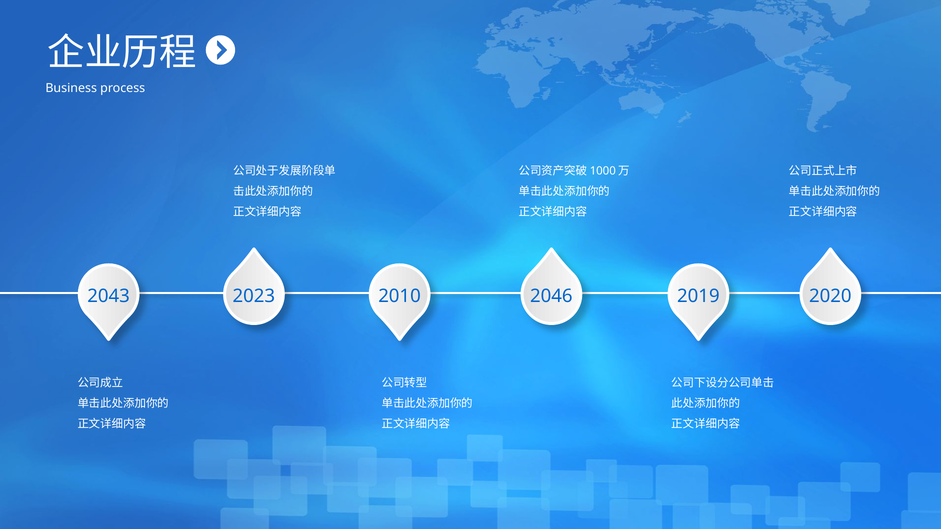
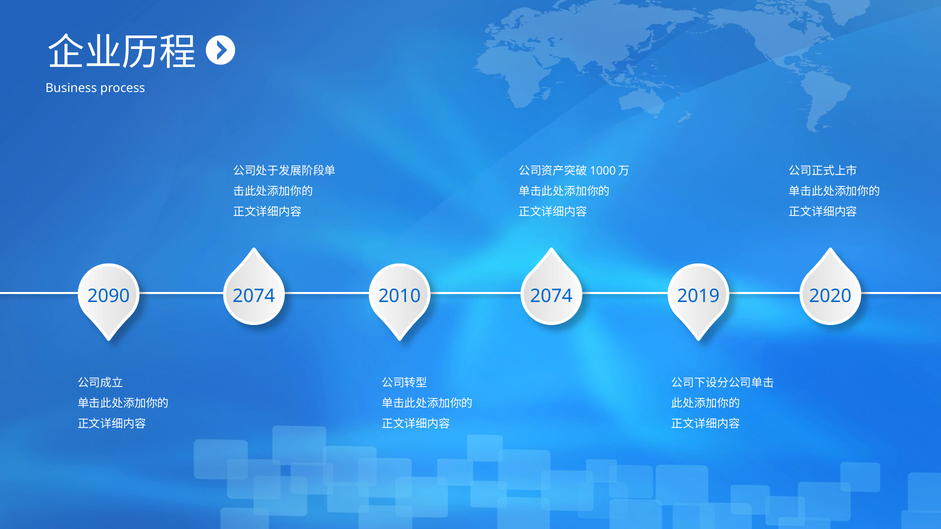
2043: 2043 -> 2090
2023 at (254, 296): 2023 -> 2074
2046 at (551, 296): 2046 -> 2074
